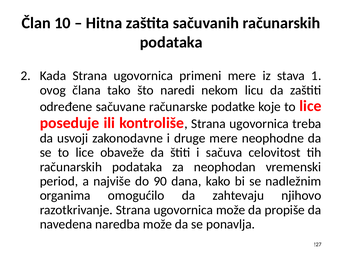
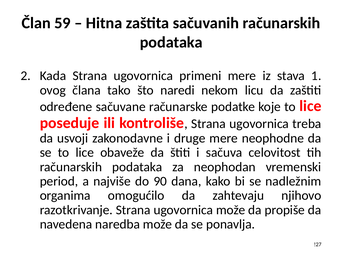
10: 10 -> 59
